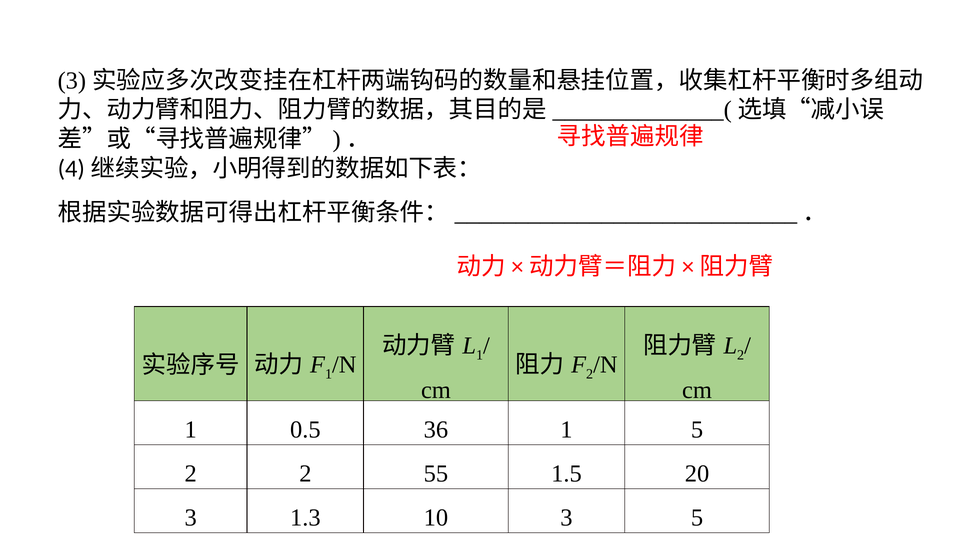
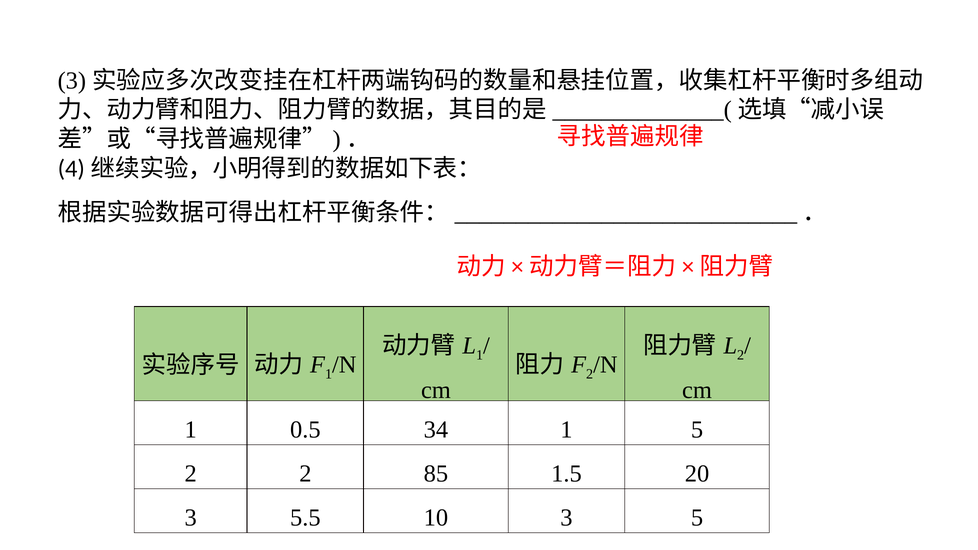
36: 36 -> 34
55: 55 -> 85
1.3: 1.3 -> 5.5
